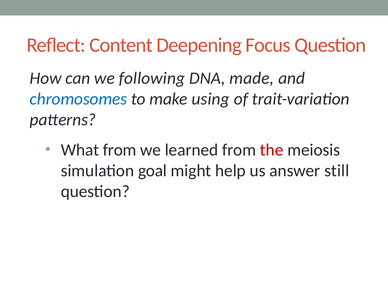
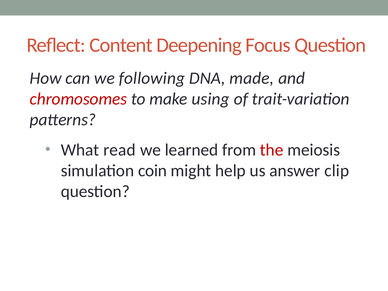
chromosomes colour: blue -> red
What from: from -> read
goal: goal -> coin
still: still -> clip
